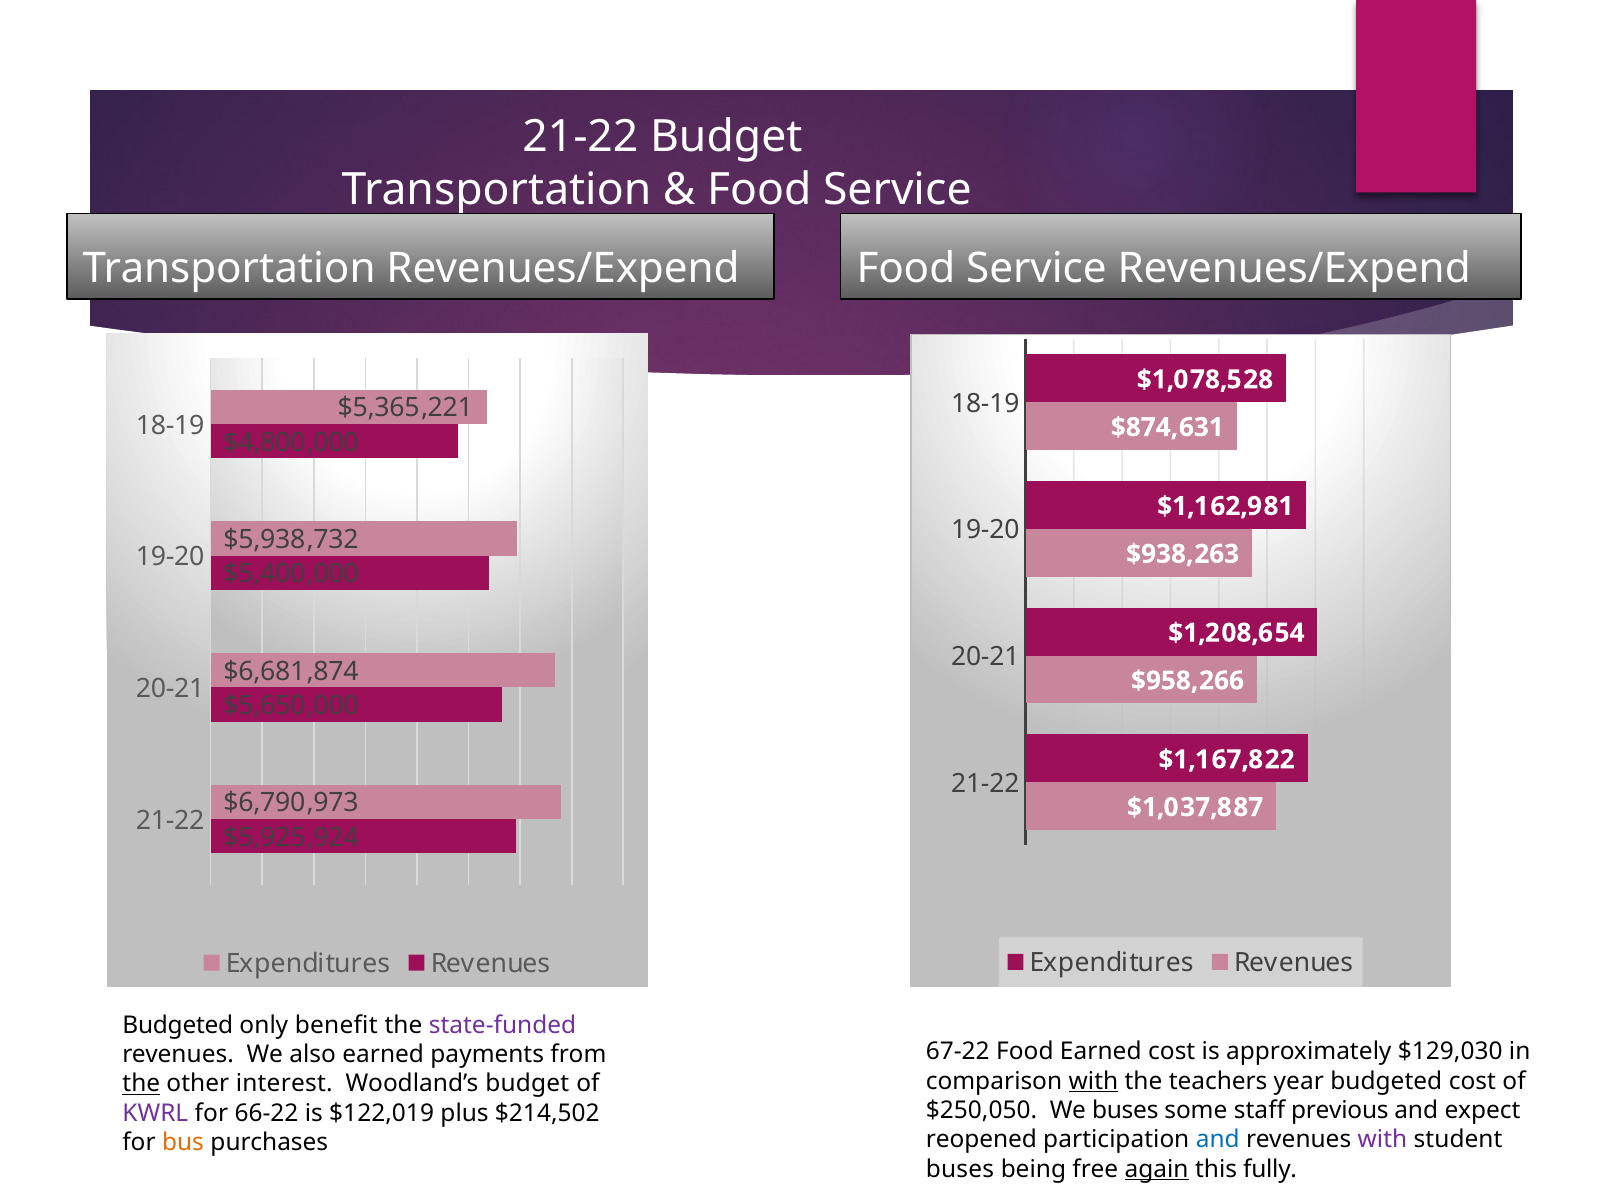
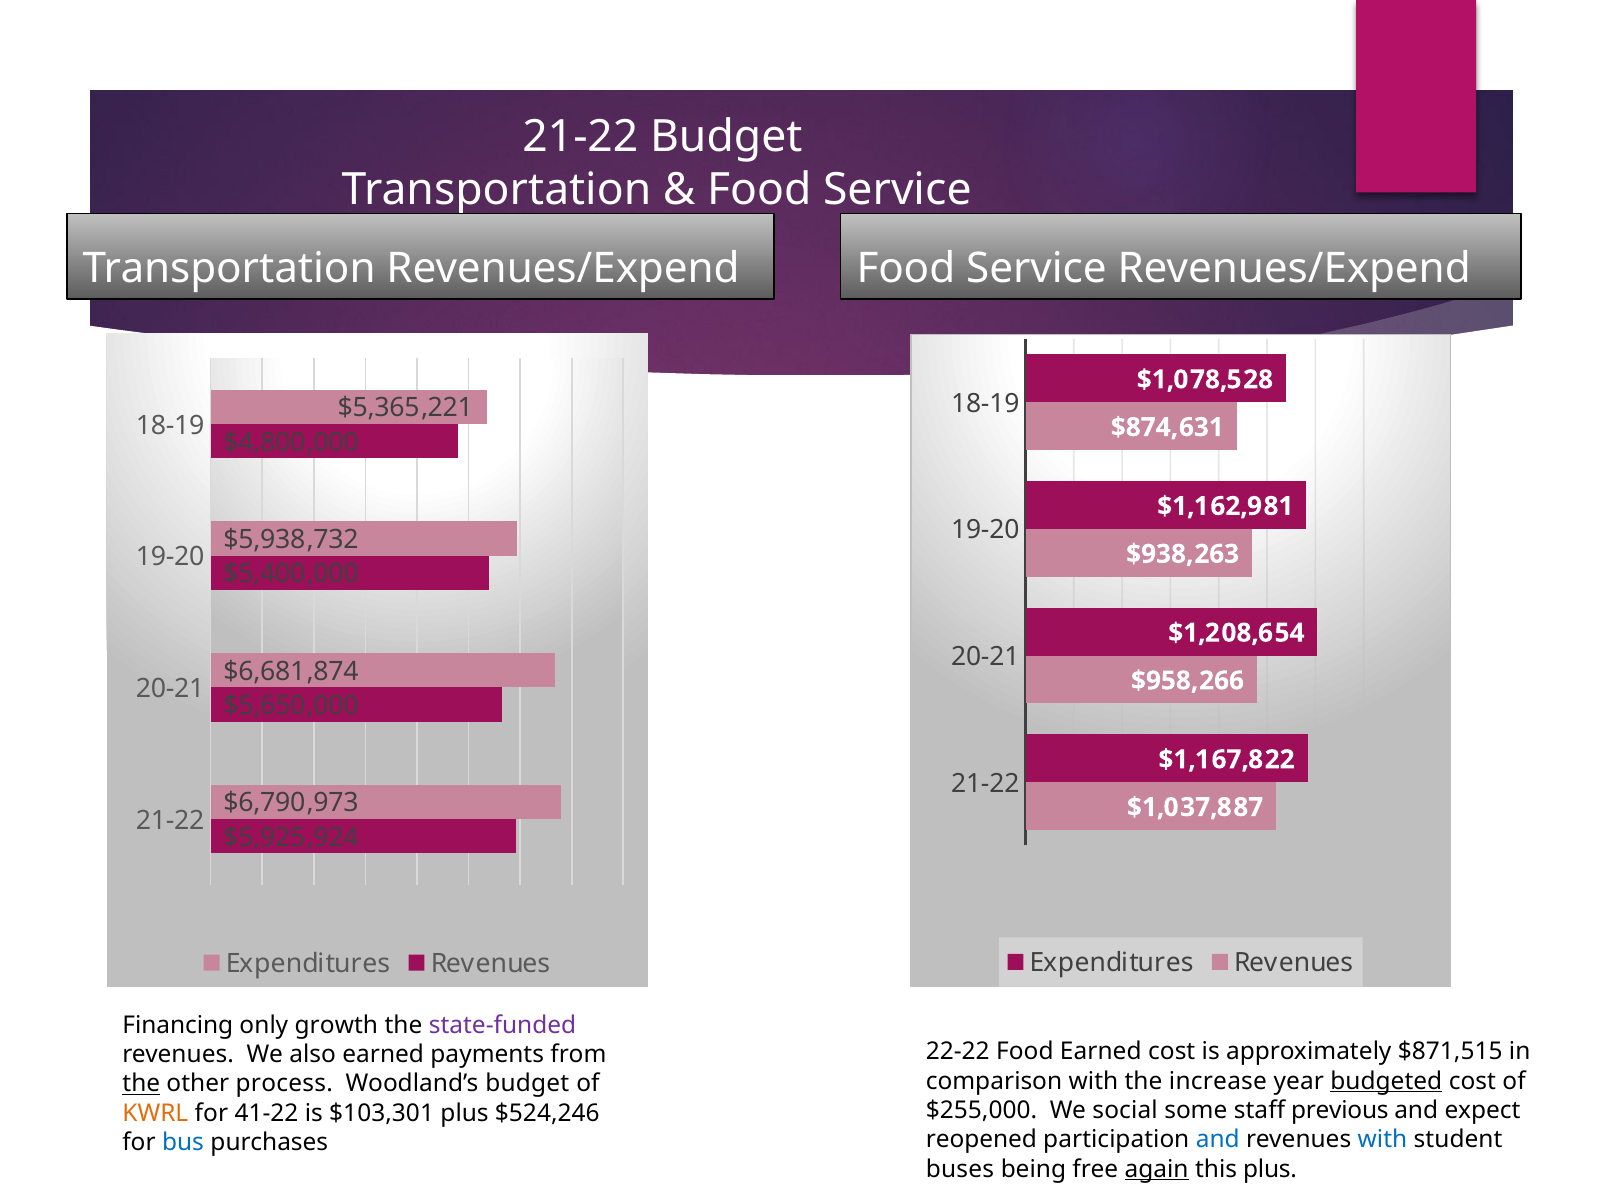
Budgeted at (178, 1025): Budgeted -> Financing
benefit: benefit -> growth
67-22: 67-22 -> 22-22
$129,030: $129,030 -> $871,515
with at (1093, 1081) underline: present -> none
teachers: teachers -> increase
budgeted at (1386, 1081) underline: none -> present
interest: interest -> process
$250,050: $250,050 -> $255,000
We buses: buses -> social
KWRL colour: purple -> orange
66-22: 66-22 -> 41-22
$122,019: $122,019 -> $103,301
$214,502: $214,502 -> $524,246
with at (1382, 1140) colour: purple -> blue
bus colour: orange -> blue
this fully: fully -> plus
